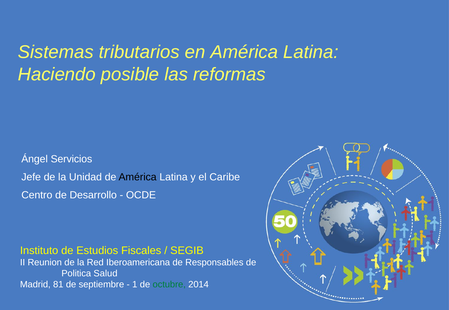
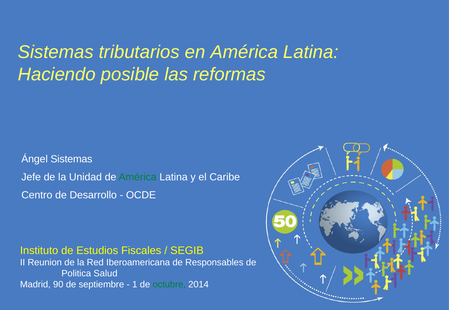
Ángel Servicios: Servicios -> Sistemas
América at (138, 178) colour: black -> green
81: 81 -> 90
